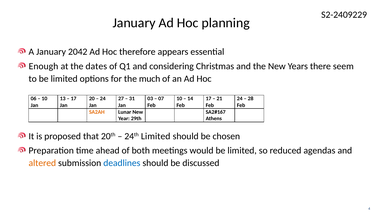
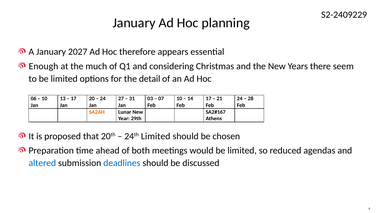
2042: 2042 -> 2027
dates: dates -> much
much: much -> detail
altered colour: orange -> blue
